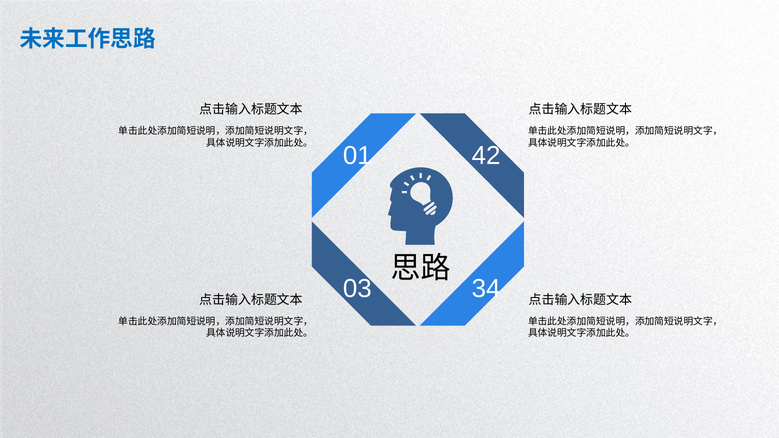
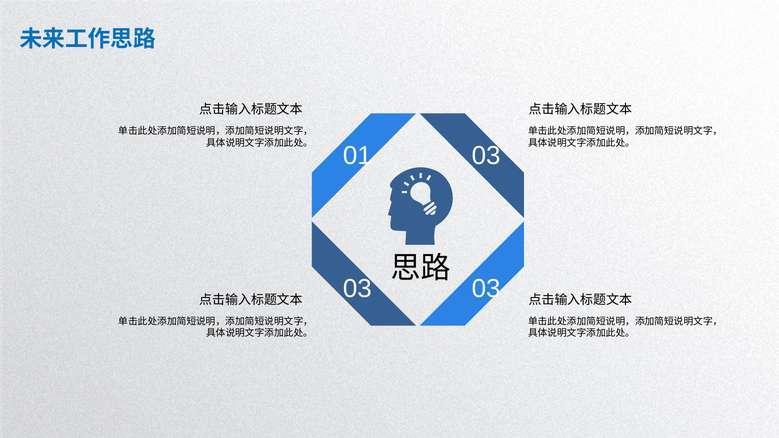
01 42: 42 -> 03
34 at (486, 289): 34 -> 03
